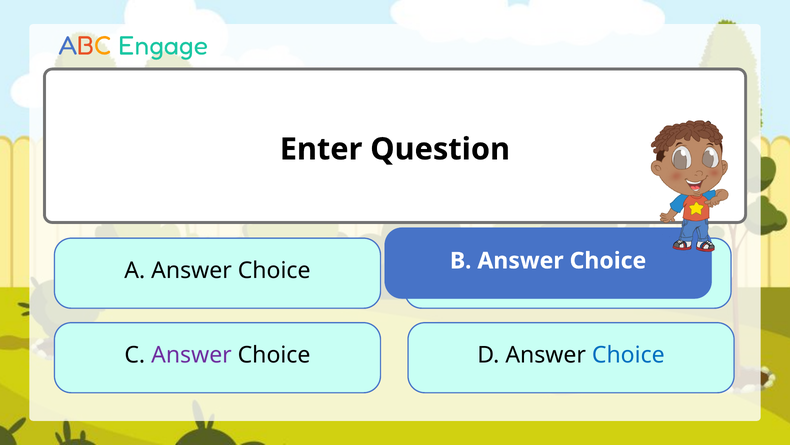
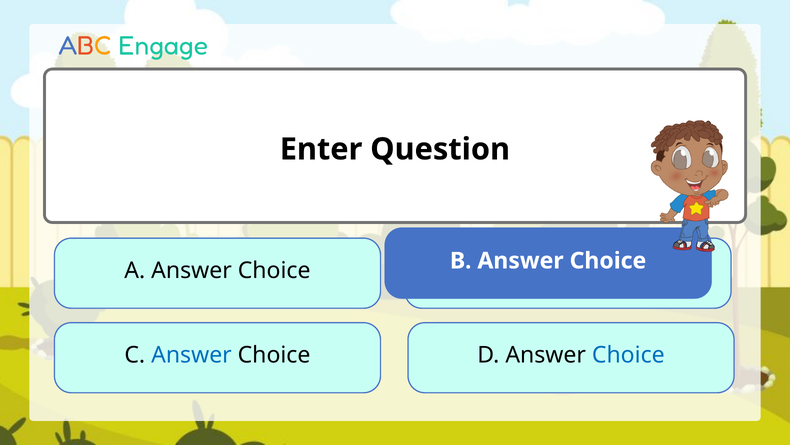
Answer at (191, 355) colour: purple -> blue
